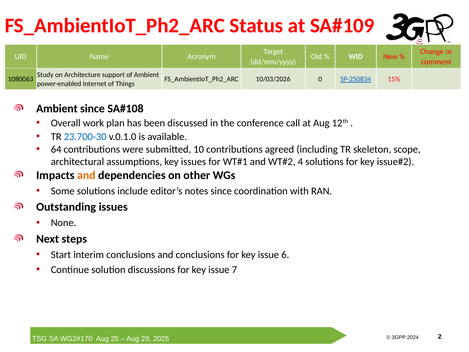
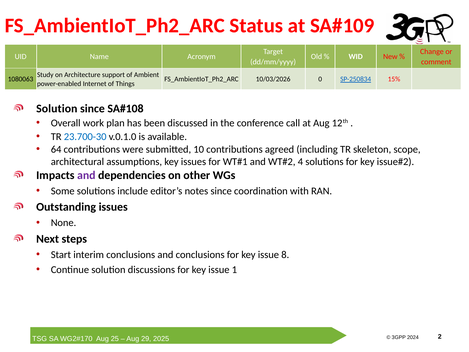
Ambient at (57, 108): Ambient -> Solution
and at (86, 175) colour: orange -> purple
6: 6 -> 8
7: 7 -> 1
